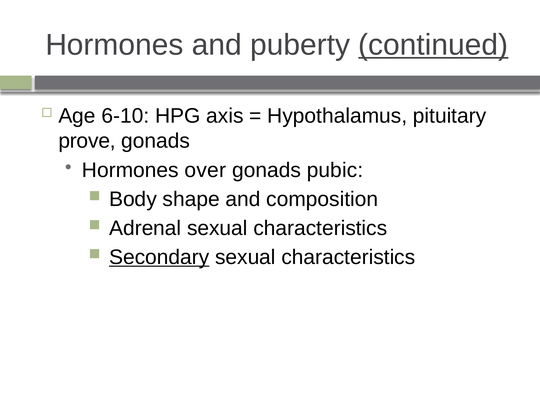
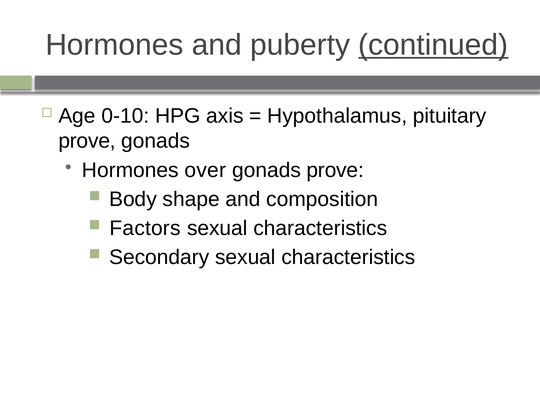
6-10: 6-10 -> 0-10
gonads pubic: pubic -> prove
Adrenal: Adrenal -> Factors
Secondary underline: present -> none
